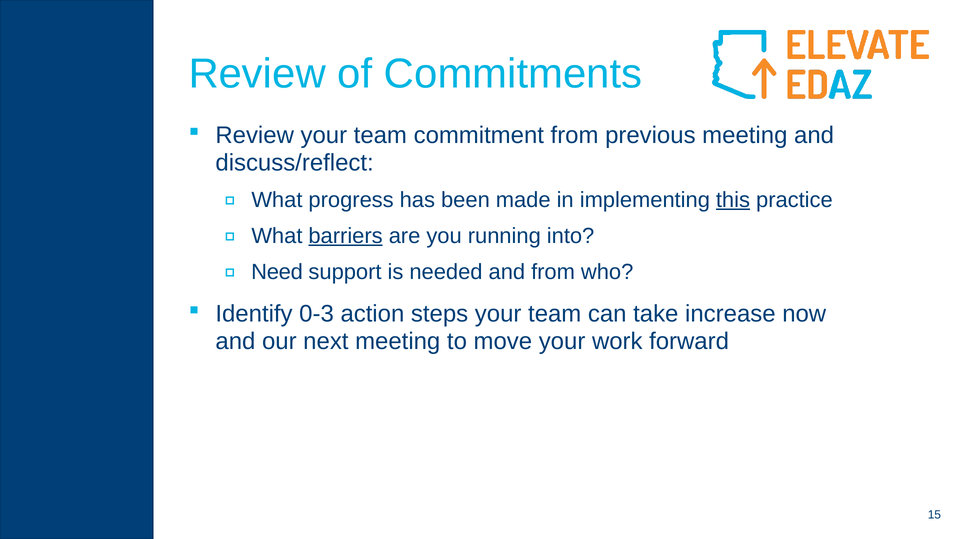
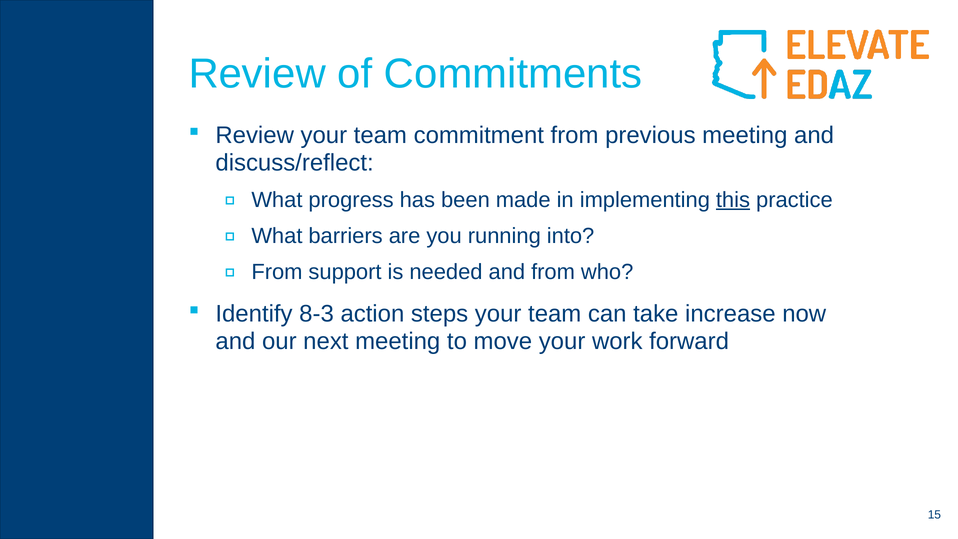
barriers underline: present -> none
Need at (277, 272): Need -> From
0-3: 0-3 -> 8-3
